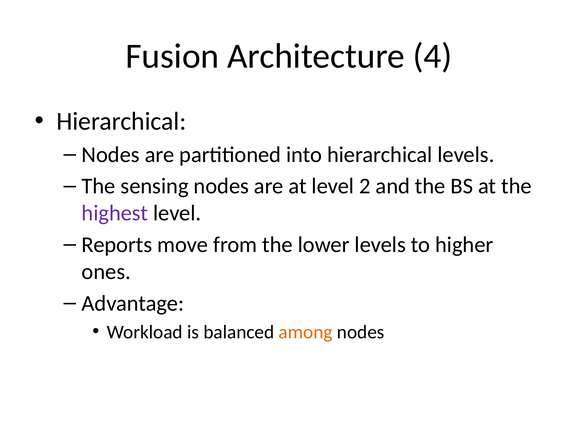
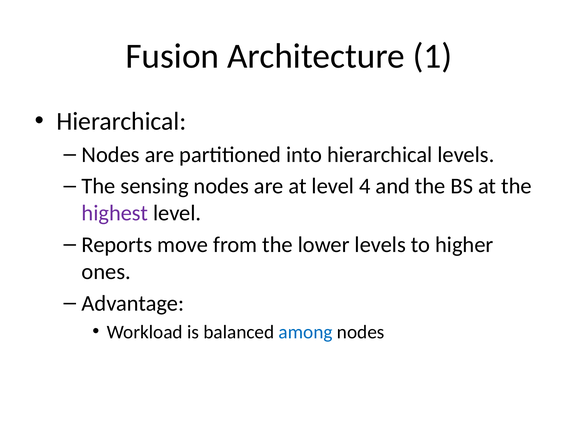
4: 4 -> 1
2: 2 -> 4
among colour: orange -> blue
